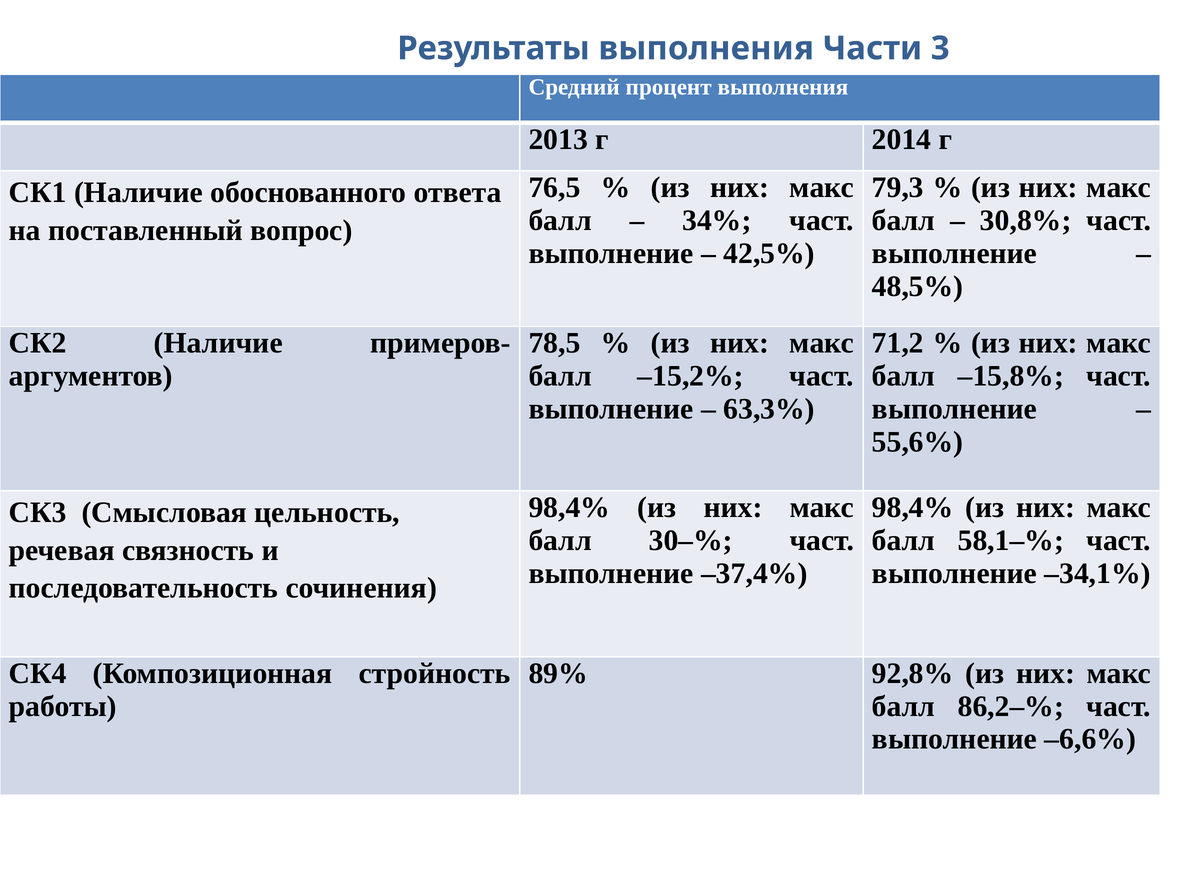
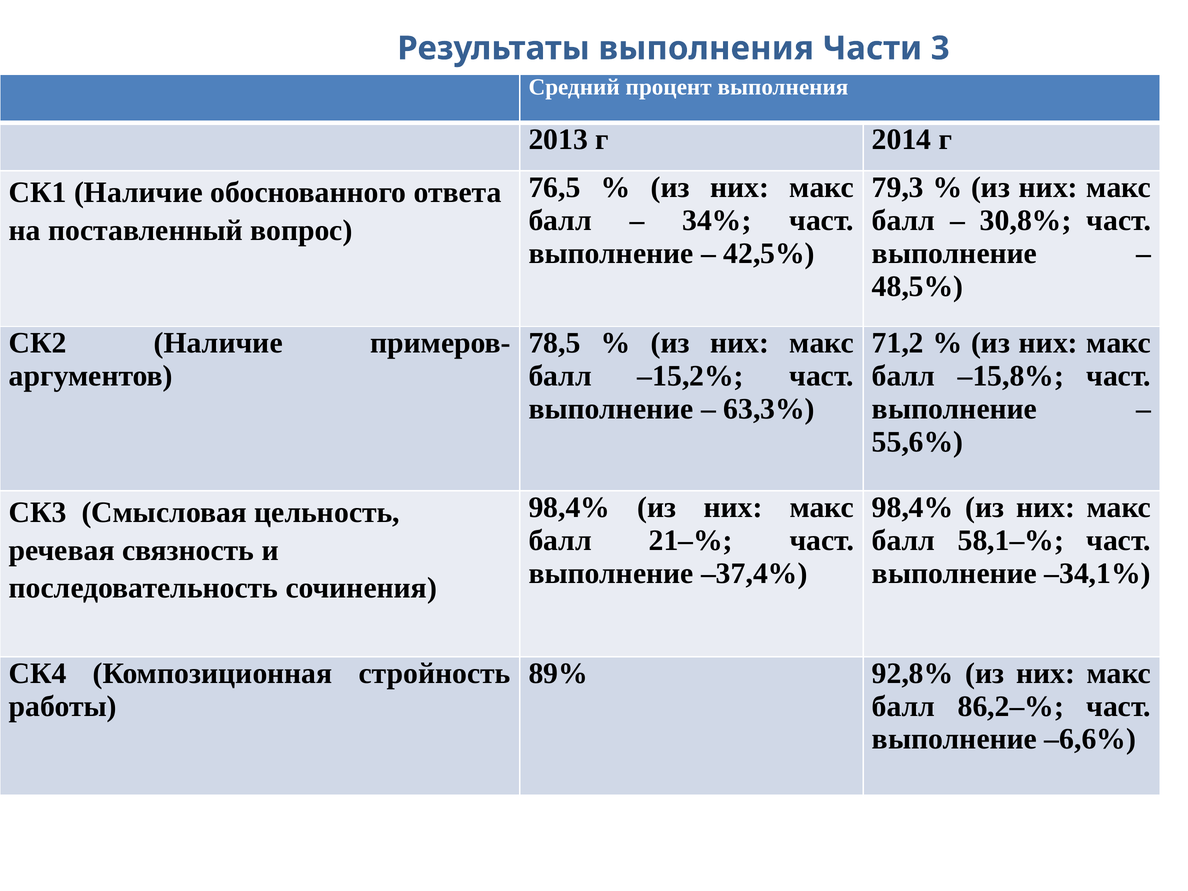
30–%: 30–% -> 21–%
